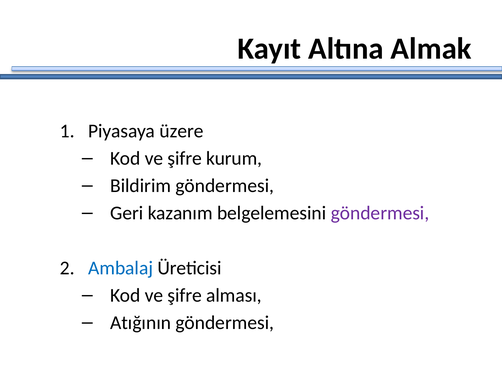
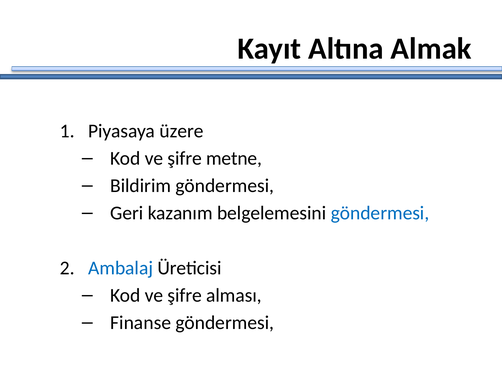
kurum: kurum -> metne
göndermesi at (380, 213) colour: purple -> blue
Atığının: Atığının -> Finanse
